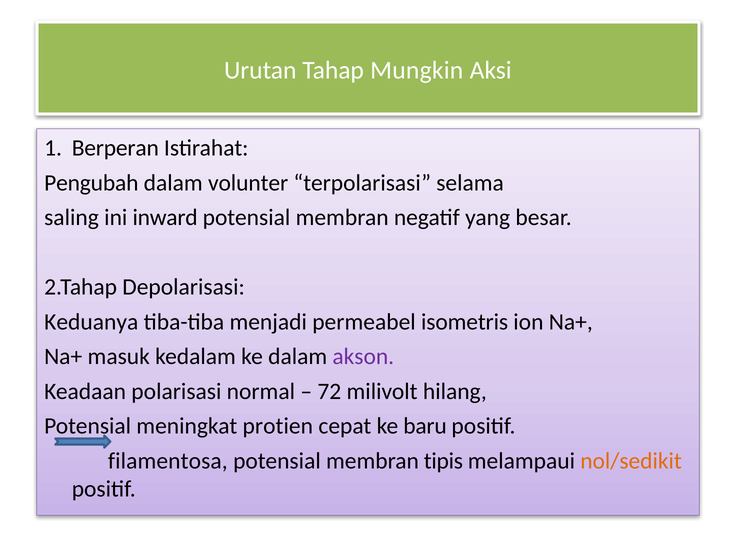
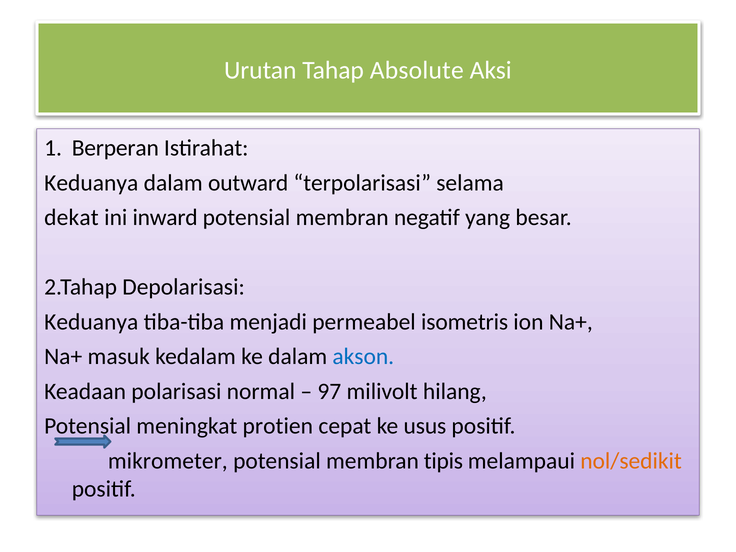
Mungkin: Mungkin -> Absolute
Pengubah at (91, 183): Pengubah -> Keduanya
volunter: volunter -> outward
saling: saling -> dekat
akson colour: purple -> blue
72: 72 -> 97
baru: baru -> usus
filamentosa: filamentosa -> mikrometer
